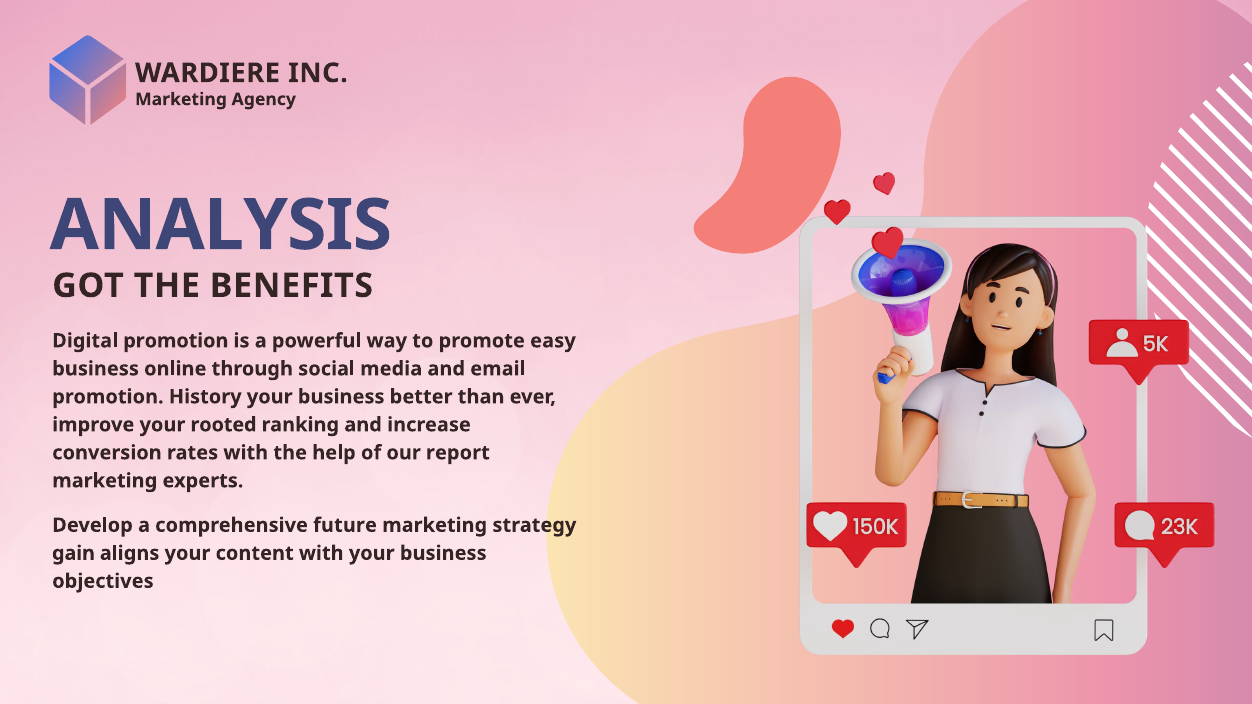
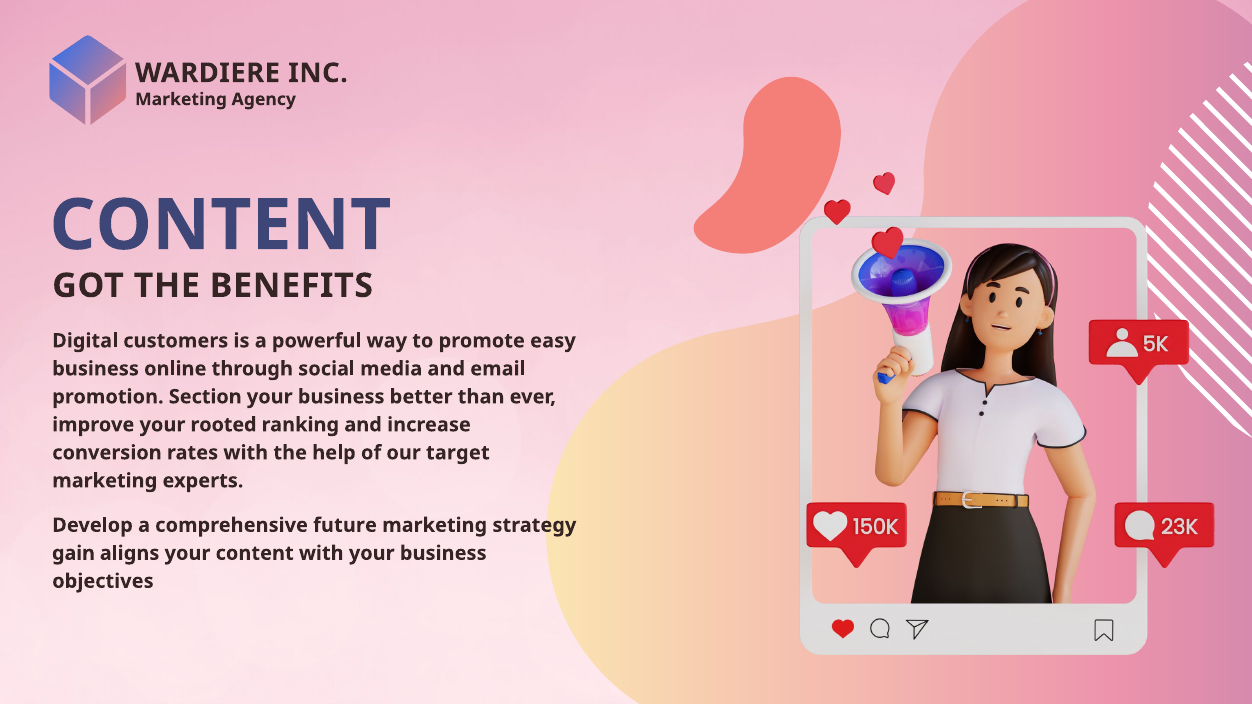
ANALYSIS at (221, 226): ANALYSIS -> CONTENT
Digital promotion: promotion -> customers
History: History -> Section
report: report -> target
